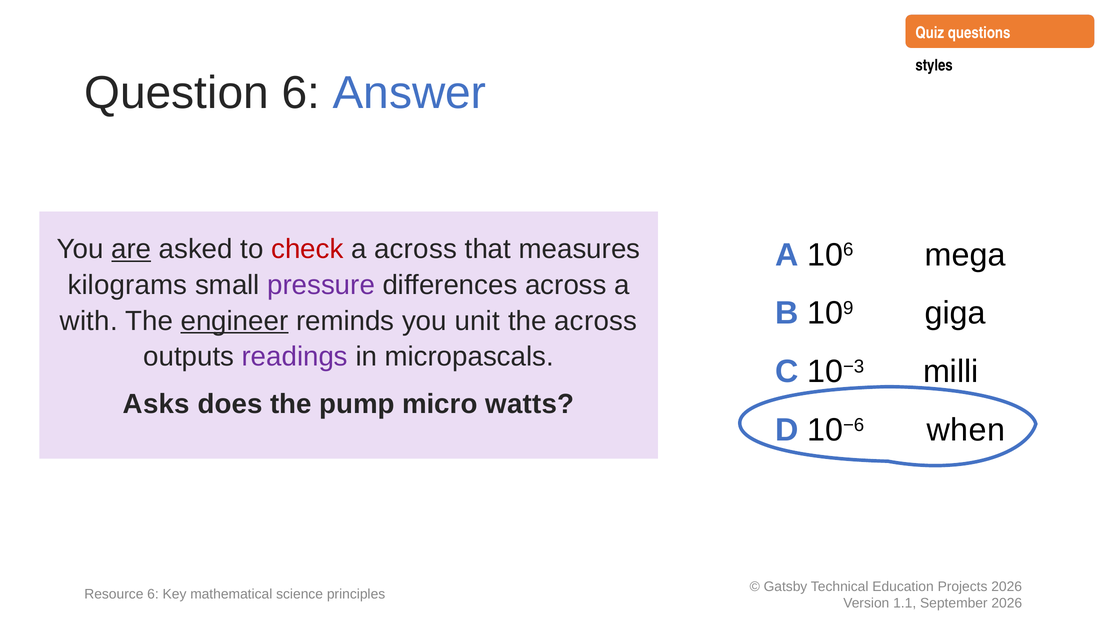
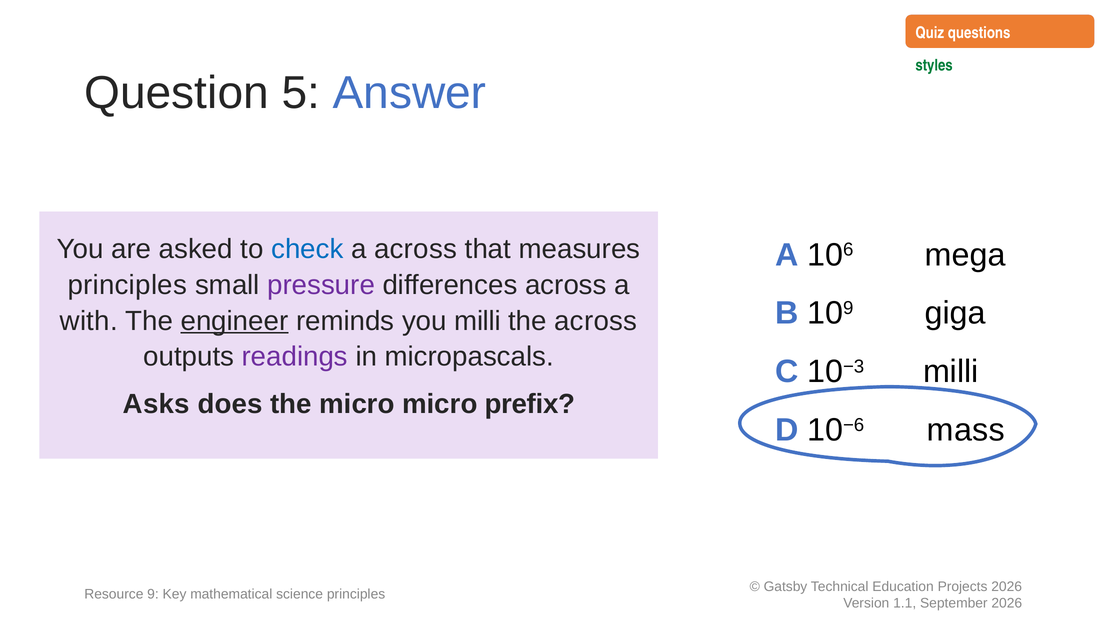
styles colour: black -> green
Question 6: 6 -> 5
are underline: present -> none
check colour: red -> blue
kilograms at (127, 285): kilograms -> principles
you unit: unit -> milli
the pump: pump -> micro
watts: watts -> prefix
when: when -> mass
Resource 6: 6 -> 9
